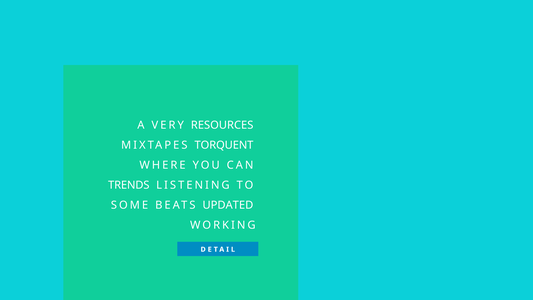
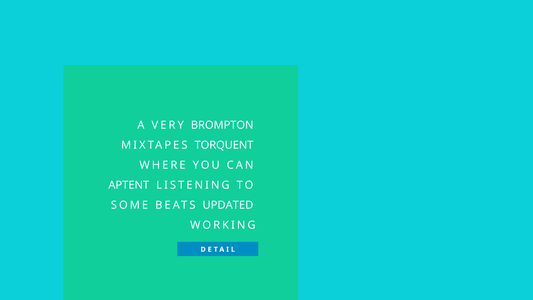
RESOURCES: RESOURCES -> BROMPTON
TRENDS: TRENDS -> APTENT
